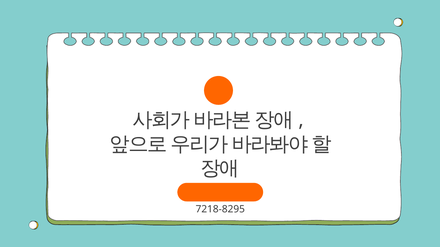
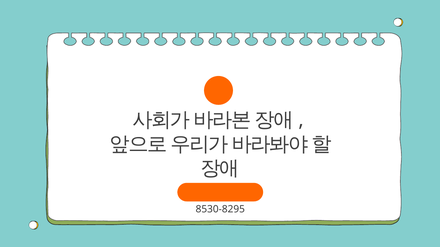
7218-8295: 7218-8295 -> 8530-8295
